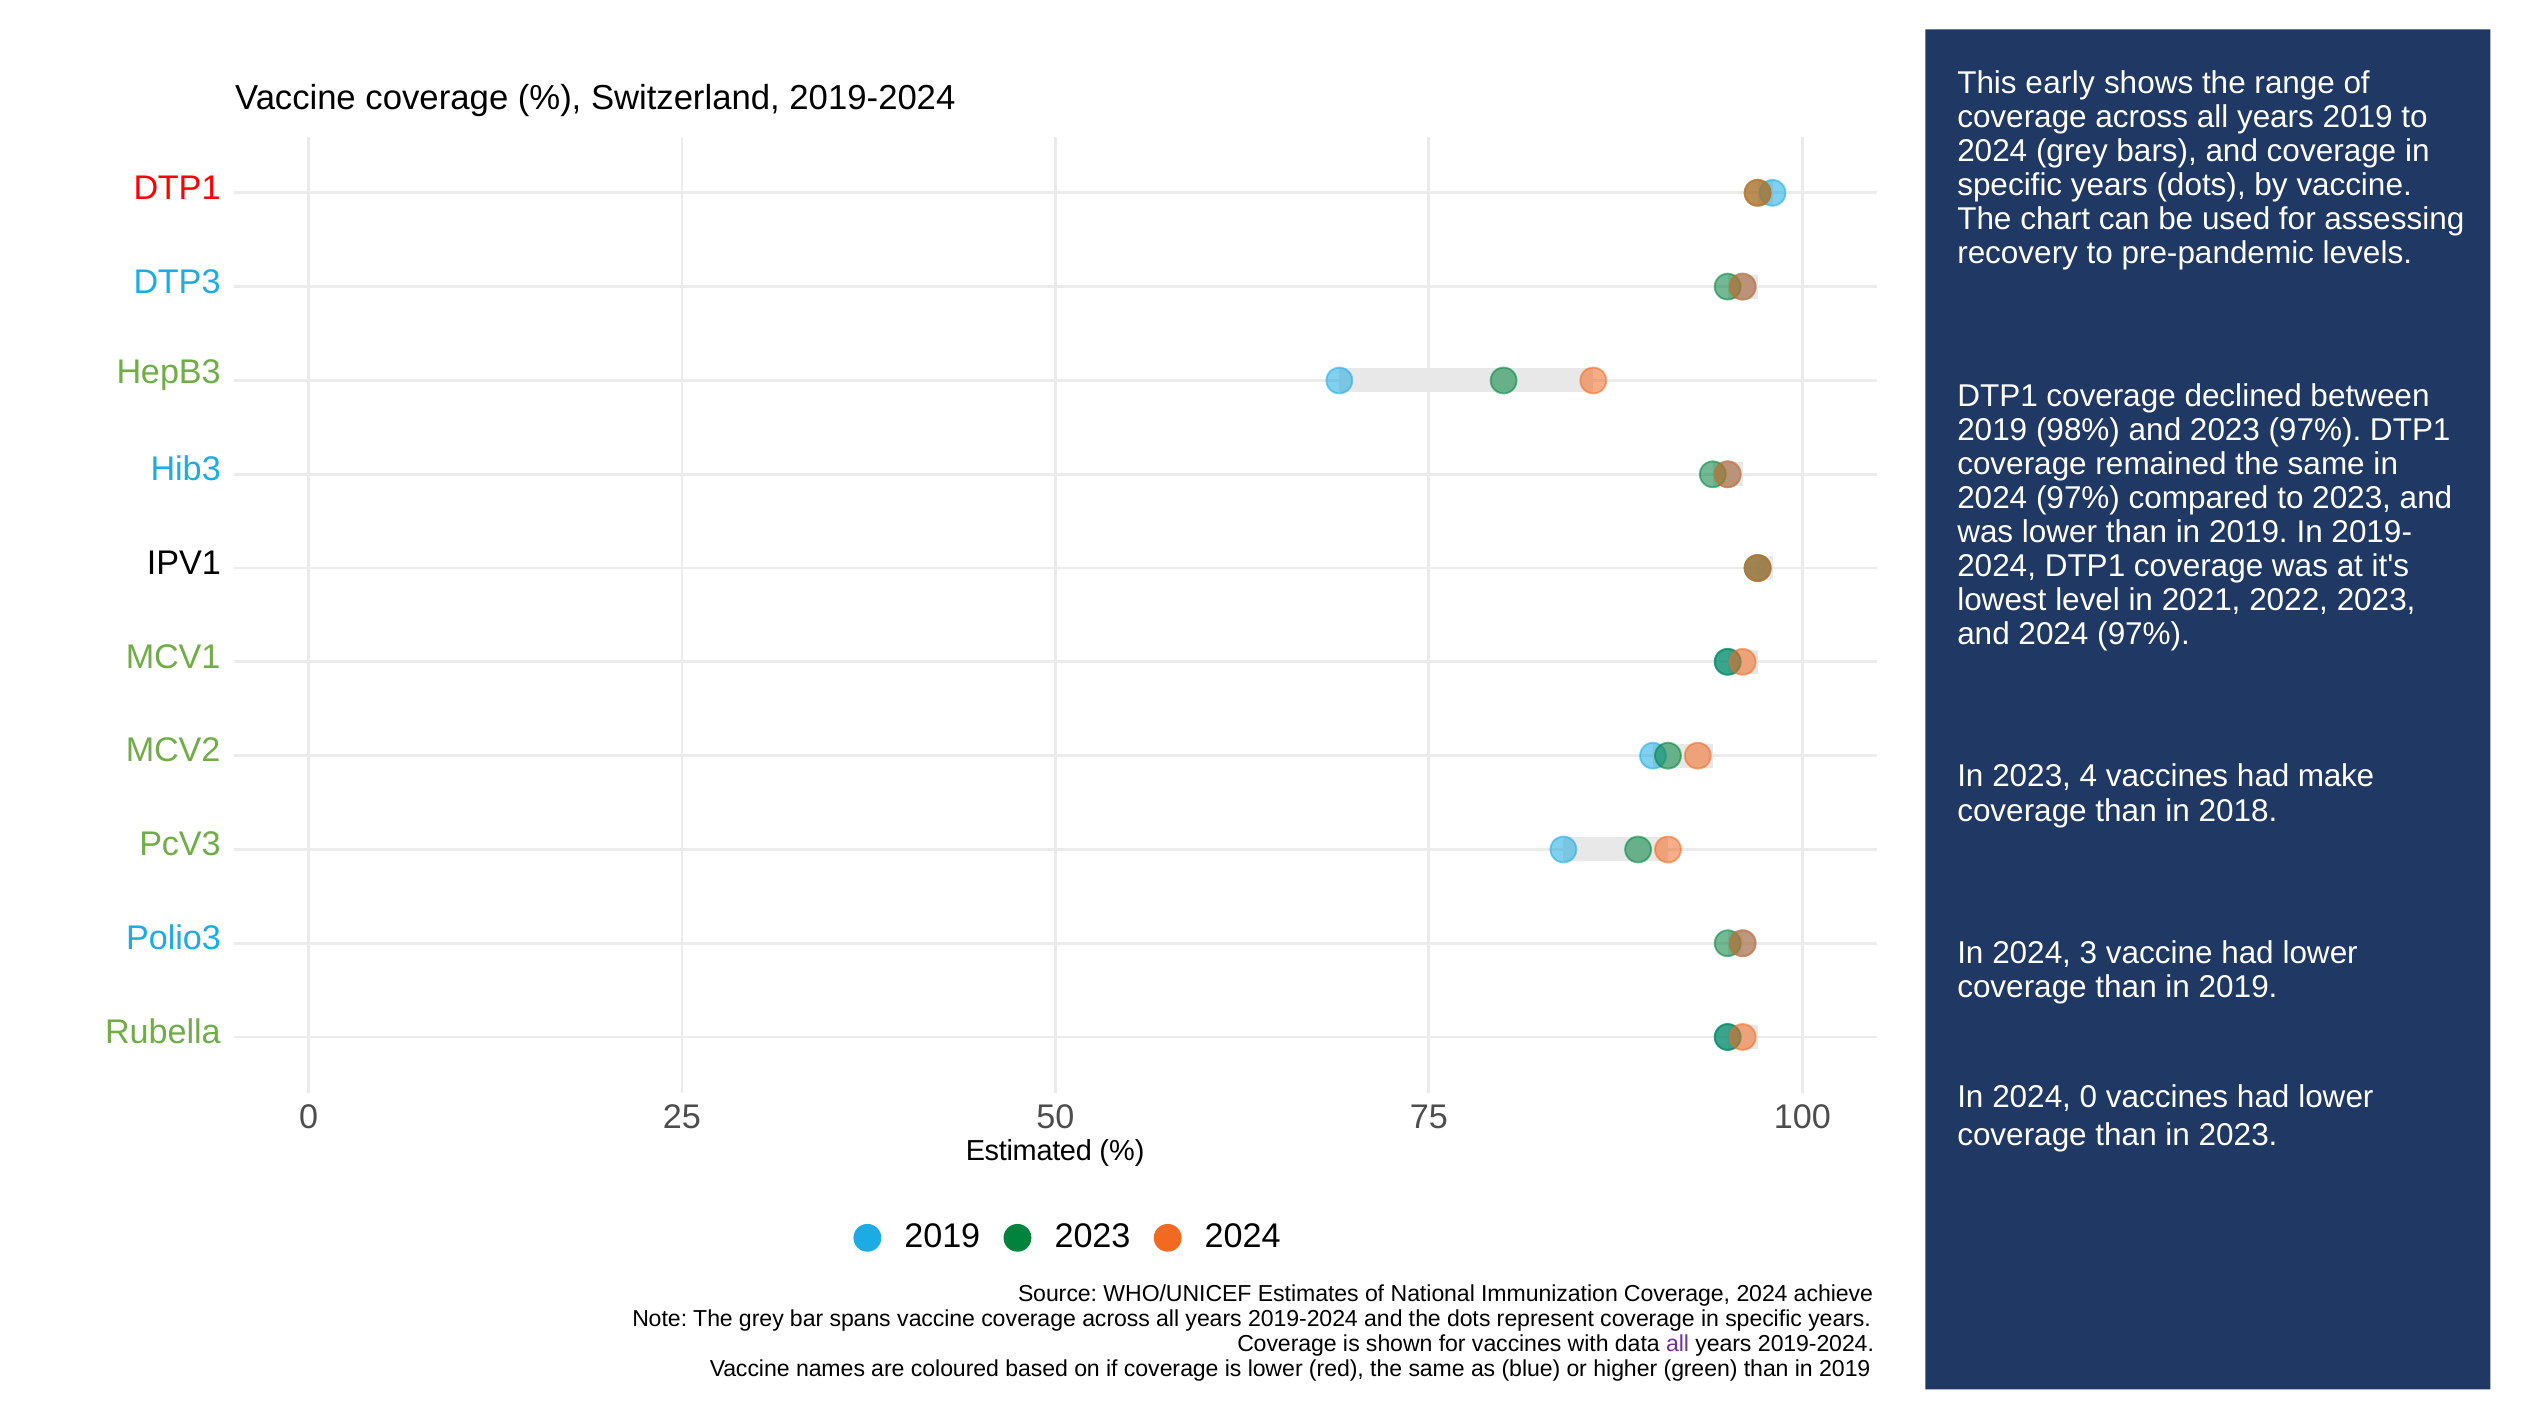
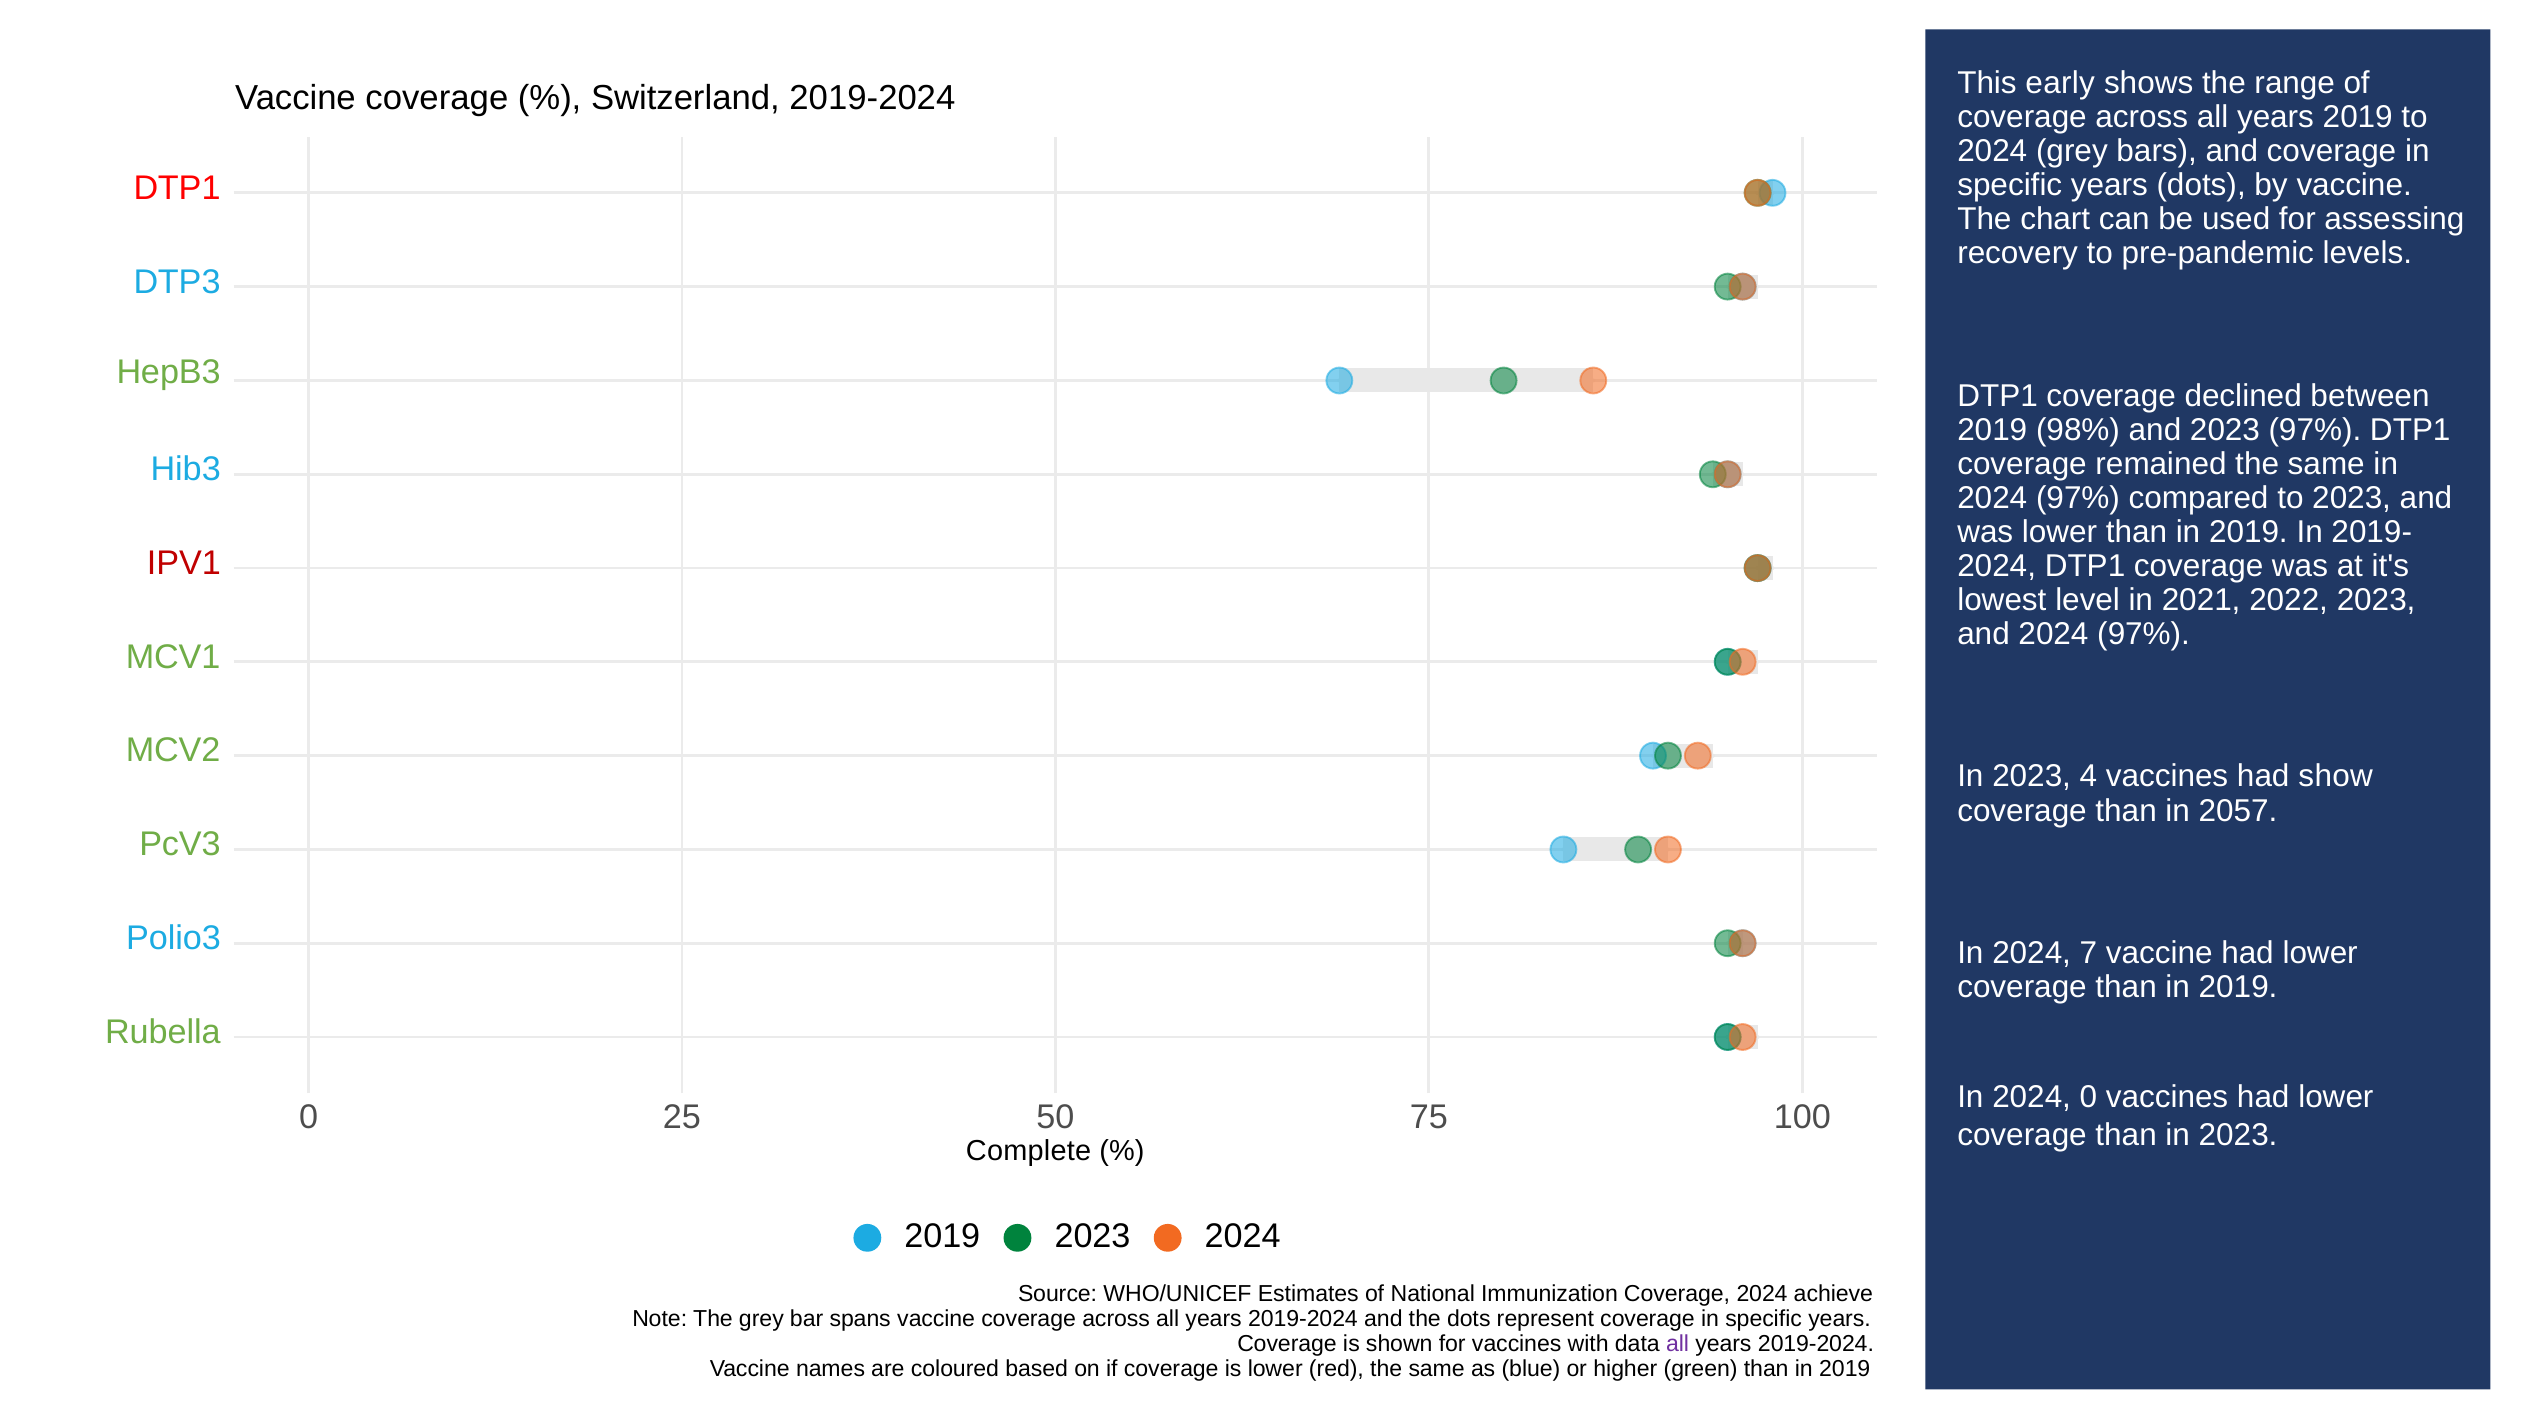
IPV1 colour: black -> red
make: make -> show
2018: 2018 -> 2057
3: 3 -> 7
Estimated: Estimated -> Complete
